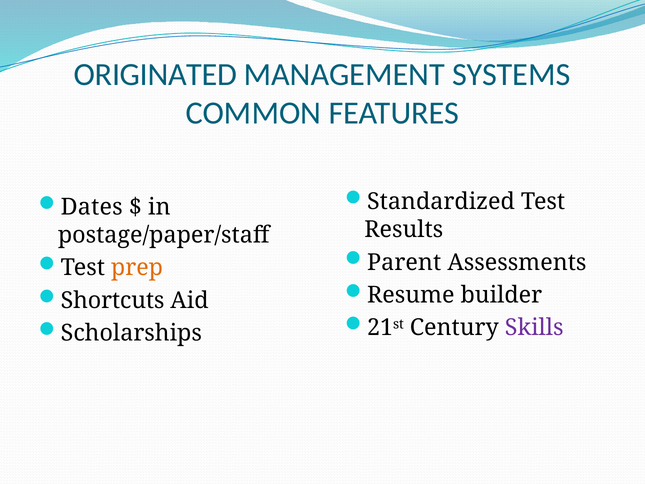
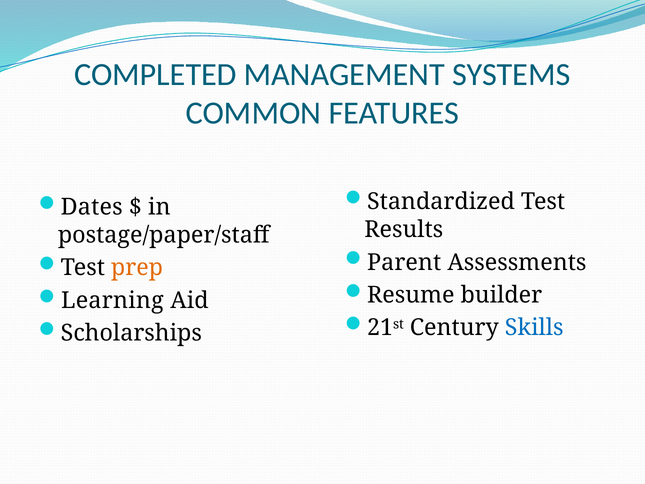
ORIGINATED: ORIGINATED -> COMPLETED
Shortcuts: Shortcuts -> Learning
Skills colour: purple -> blue
